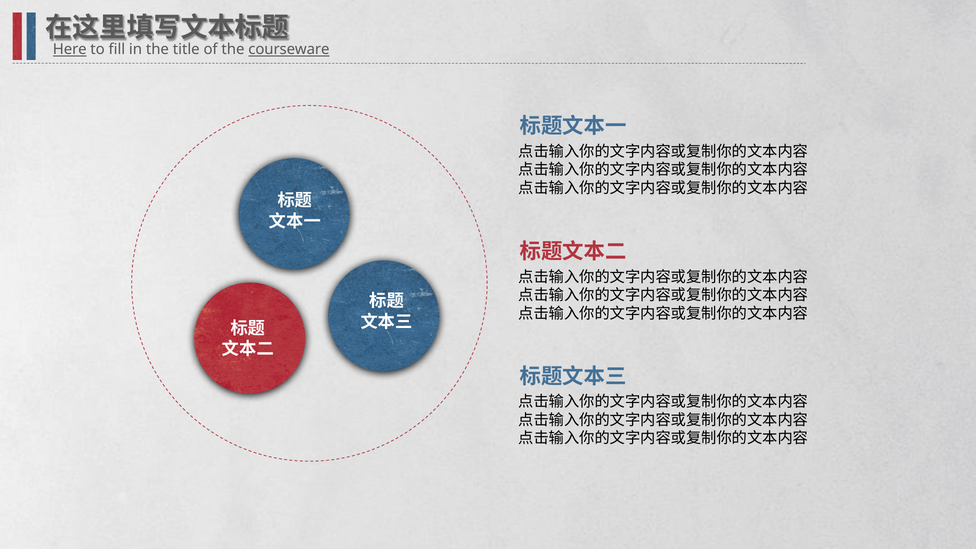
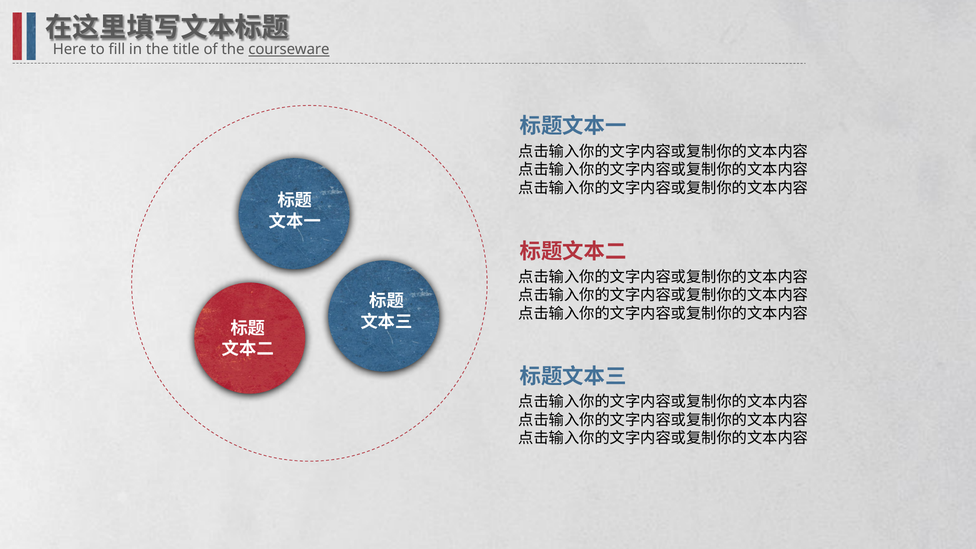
Here underline: present -> none
